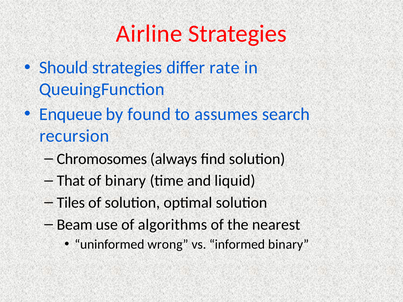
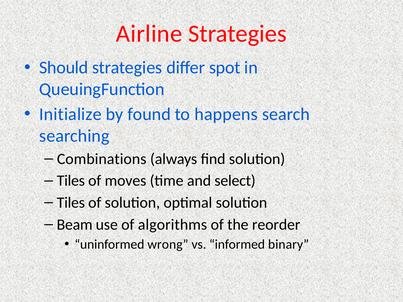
rate: rate -> spot
Enqueue: Enqueue -> Initialize
assumes: assumes -> happens
recursion: recursion -> searching
Chromosomes: Chromosomes -> Combinations
That at (71, 181): That -> Tiles
of binary: binary -> moves
liquid: liquid -> select
nearest: nearest -> reorder
